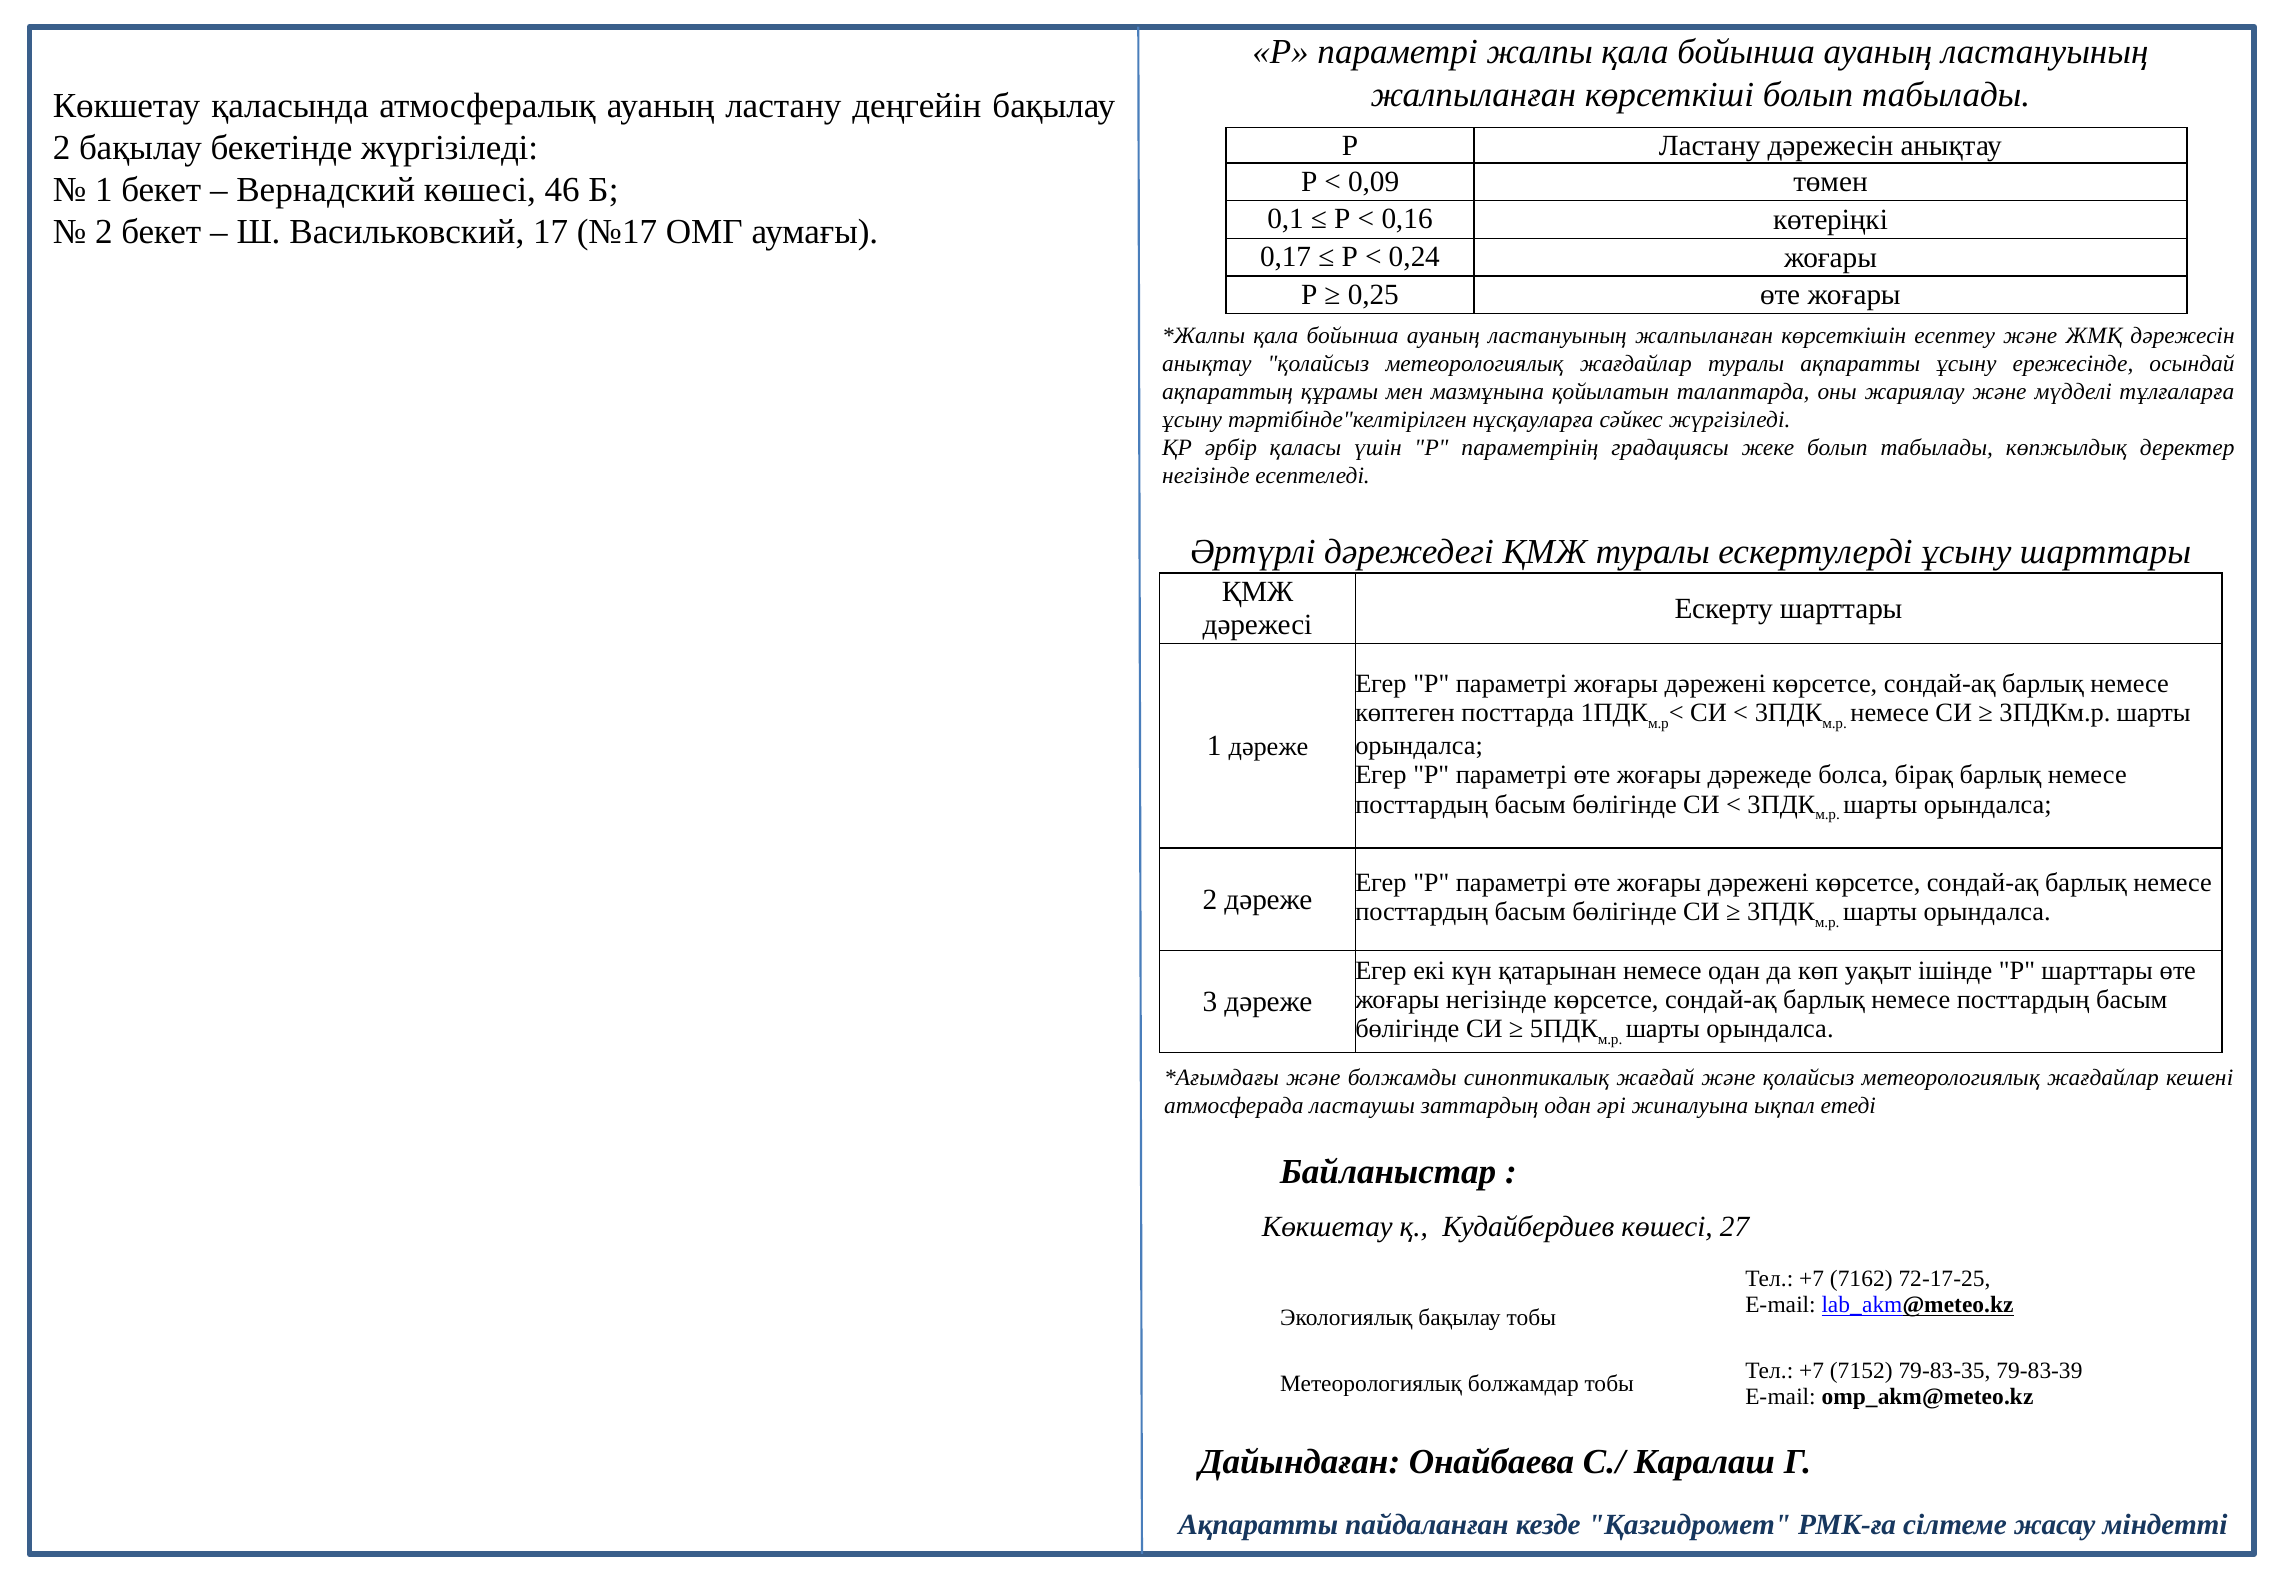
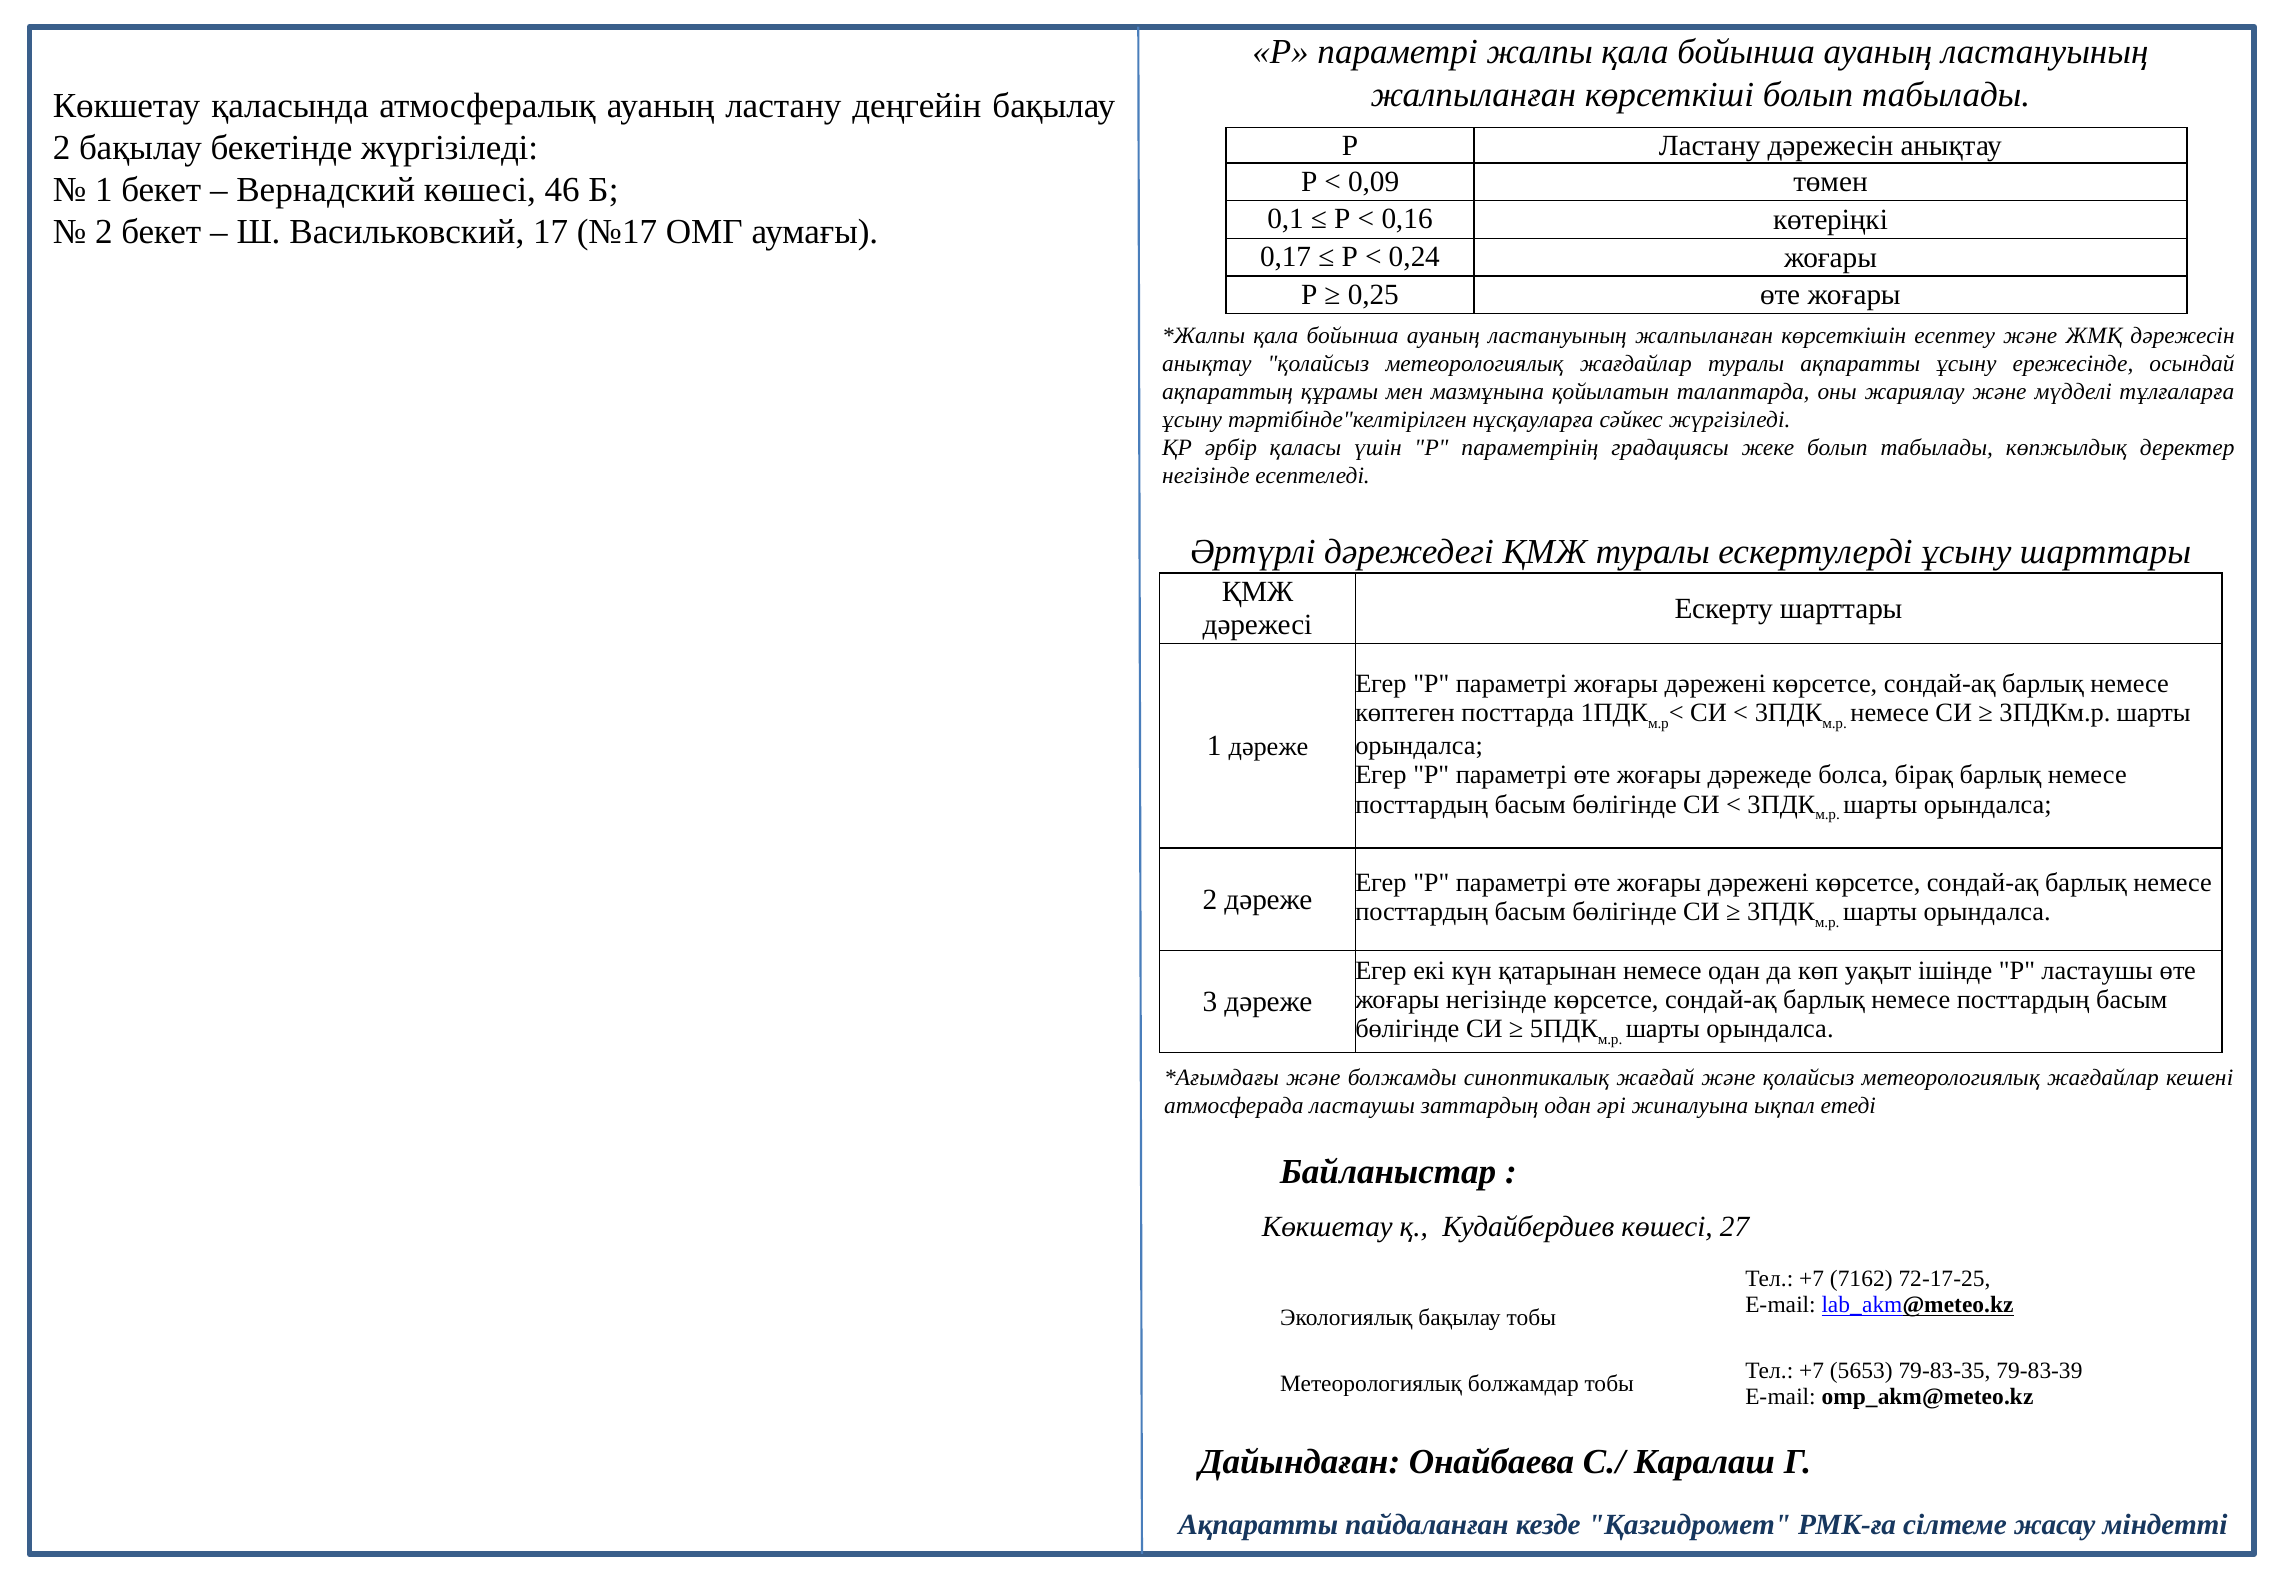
Р шарттары: шарттары -> ластаушы
7152: 7152 -> 5653
